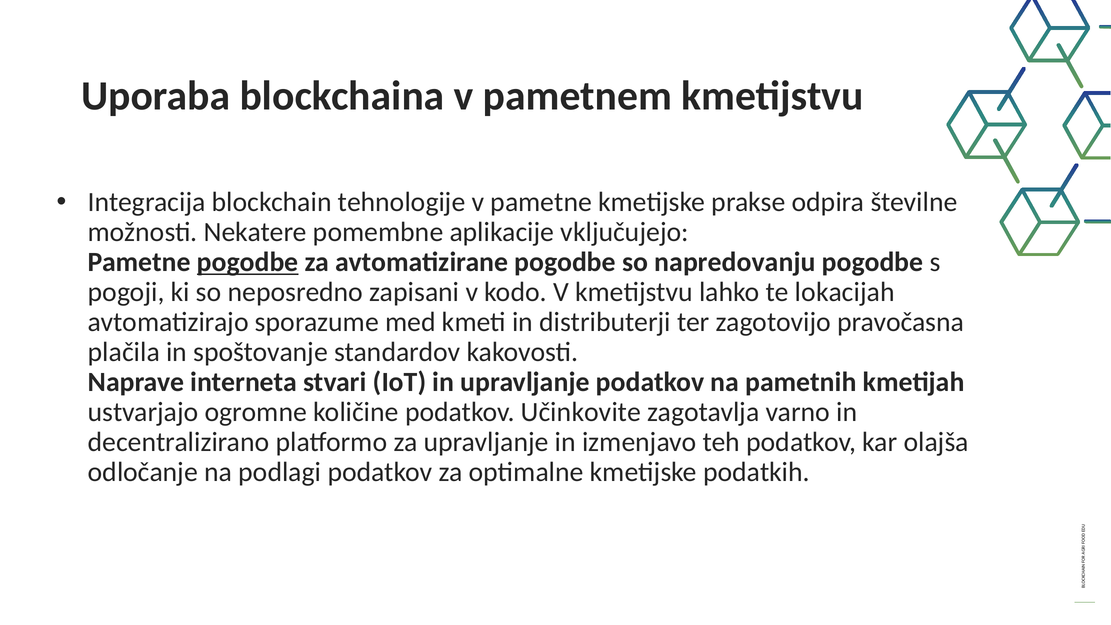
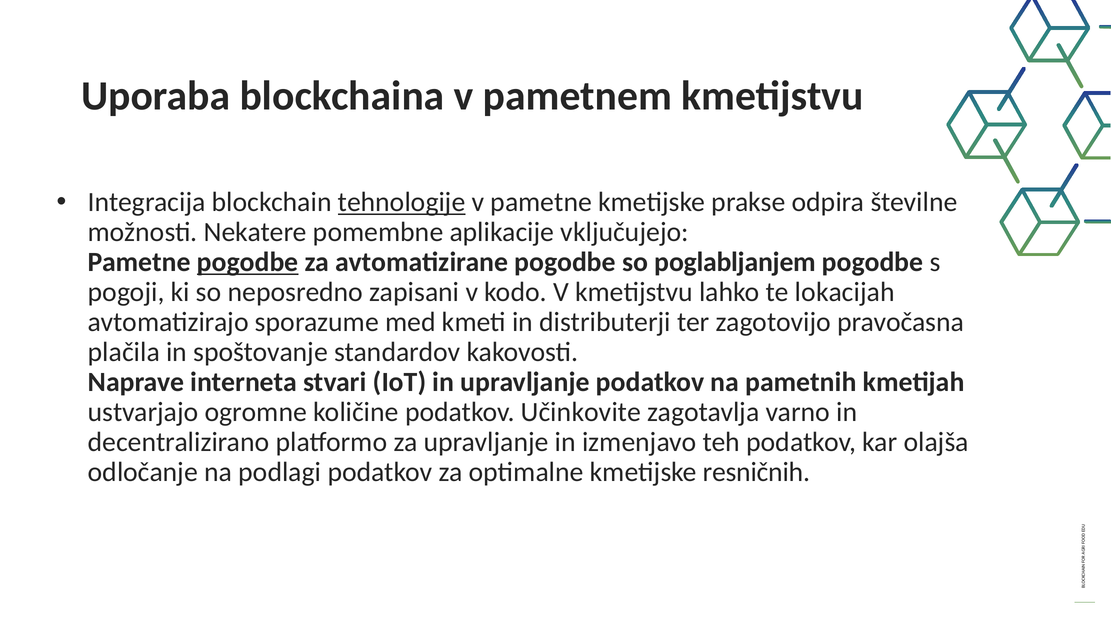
tehnologije underline: none -> present
napredovanju: napredovanju -> poglabljanjem
podatkih: podatkih -> resničnih
